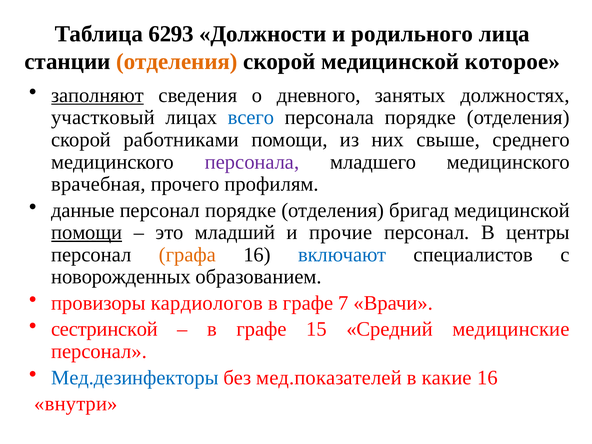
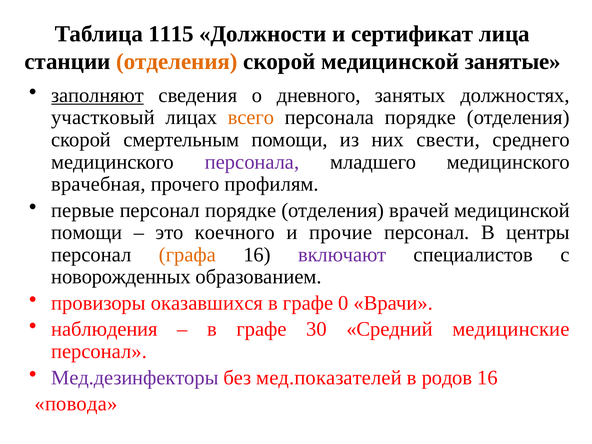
6293: 6293 -> 1115
родильного: родильного -> сертификат
которое: которое -> занятые
всего colour: blue -> orange
работниками: работниками -> смертельным
свыше: свыше -> свести
данные: данные -> первые
бригад: бригад -> врачей
помощи at (87, 232) underline: present -> none
младший: младший -> коечного
включают colour: blue -> purple
кардиологов: кардиологов -> оказавшихся
7: 7 -> 0
сестринской: сестринской -> наблюдения
15: 15 -> 30
Мед.дезинфекторы colour: blue -> purple
какие: какие -> родов
внутри: внутри -> повода
